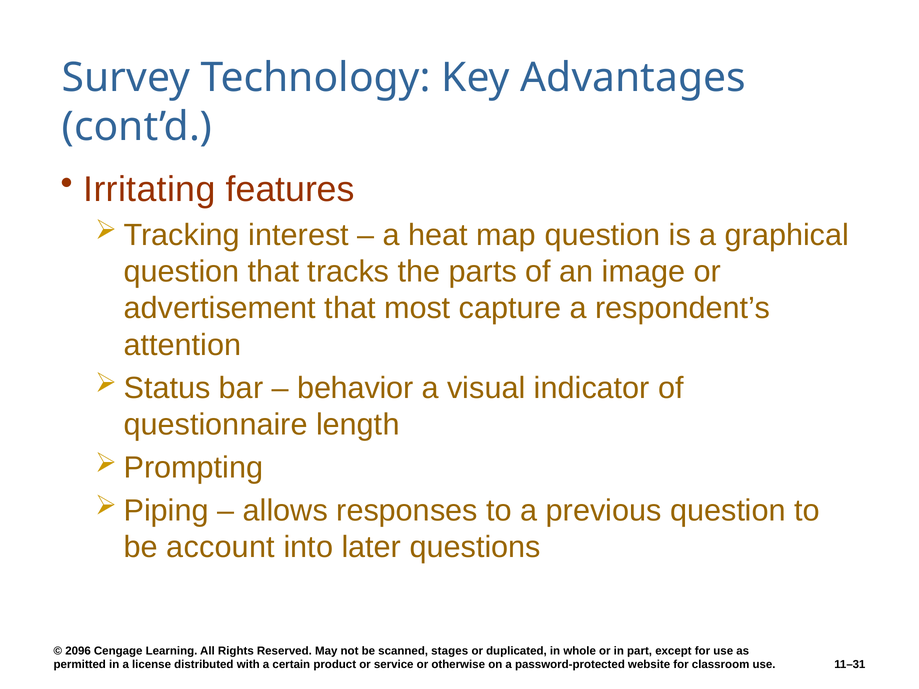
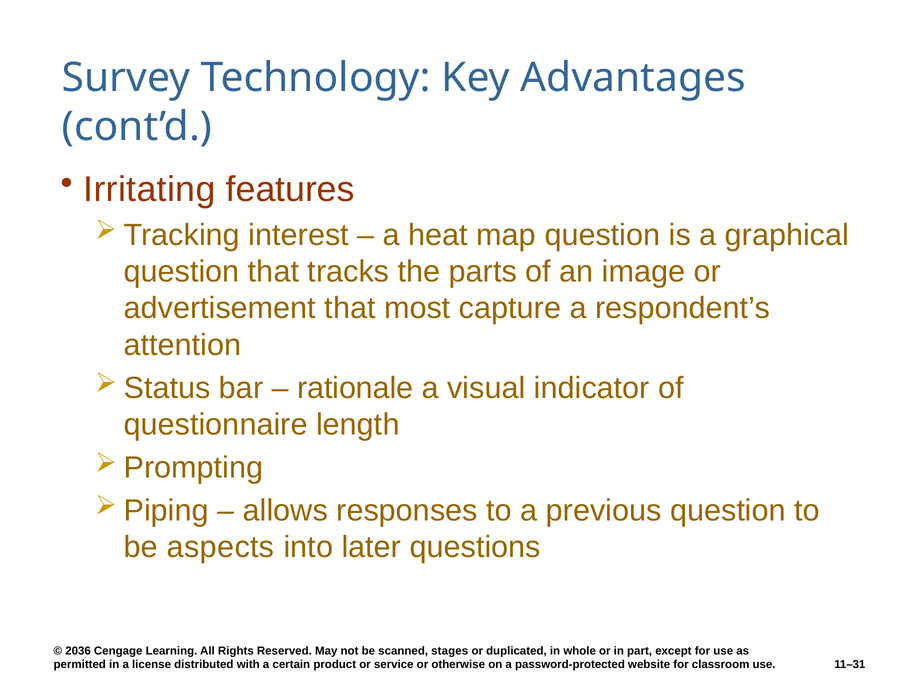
behavior: behavior -> rationale
account: account -> aspects
2096: 2096 -> 2036
